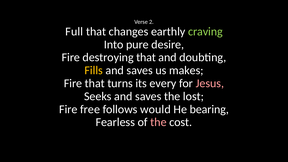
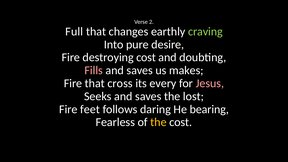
destroying that: that -> cost
Fills colour: yellow -> pink
turns: turns -> cross
free: free -> feet
would: would -> daring
the at (158, 122) colour: pink -> yellow
